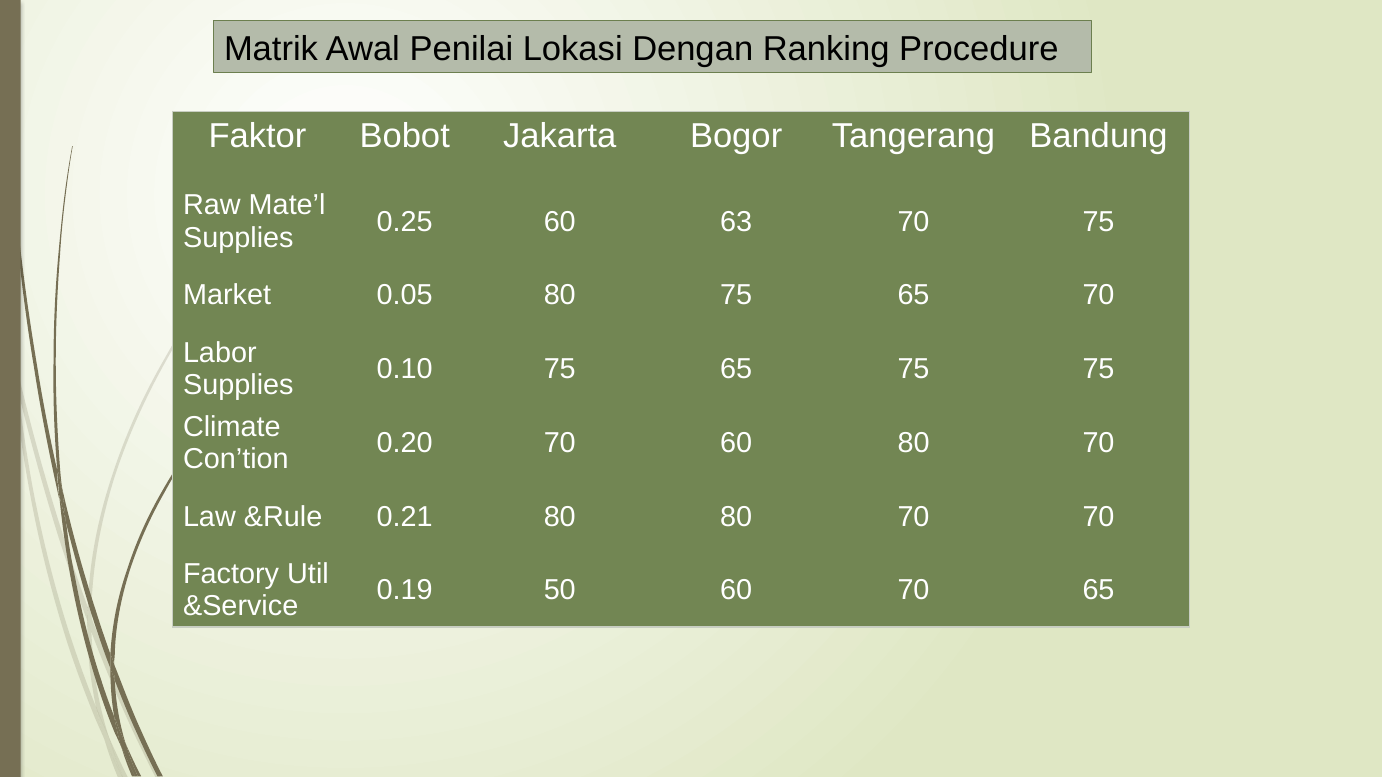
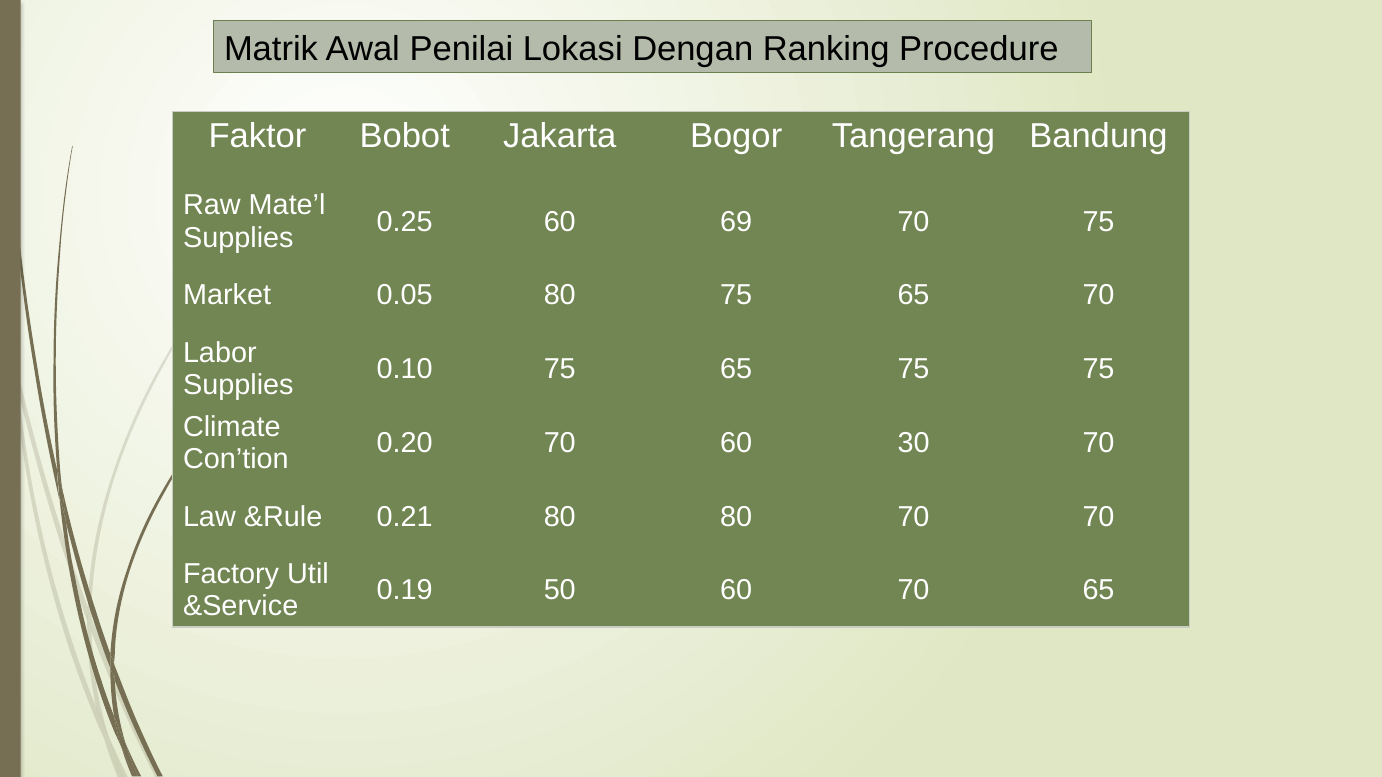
63: 63 -> 69
60 80: 80 -> 30
